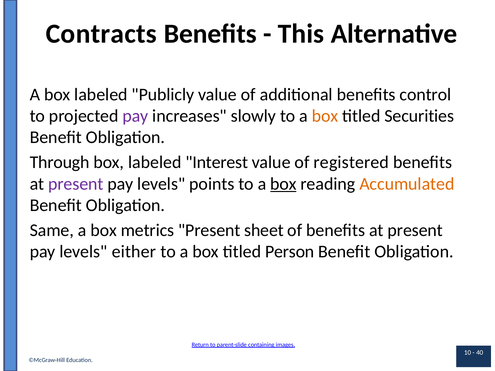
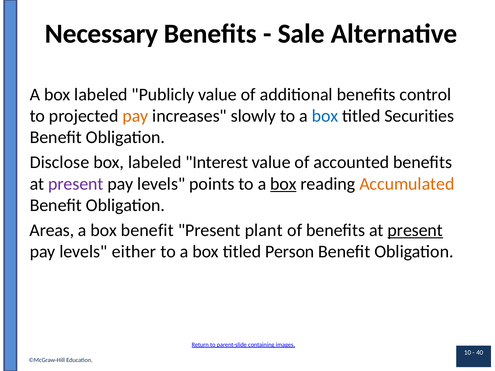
Contracts: Contracts -> Necessary
This: This -> Sale
pay at (135, 116) colour: purple -> orange
box at (325, 116) colour: orange -> blue
Through: Through -> Disclose
registered: registered -> accounted
Same: Same -> Areas
box metrics: metrics -> benefit
sheet: sheet -> plant
present at (415, 230) underline: none -> present
